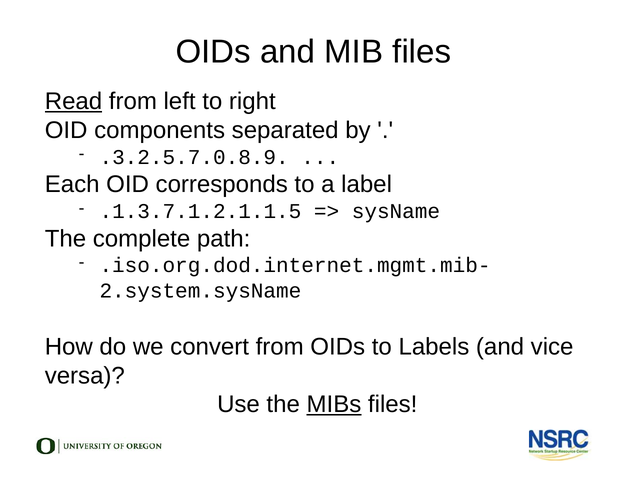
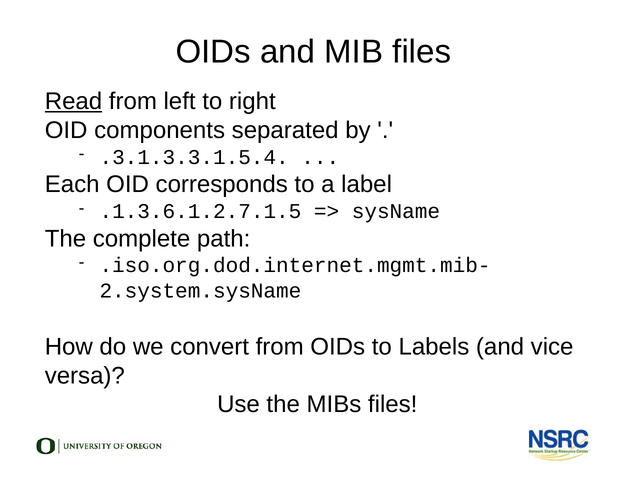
.3.2.5.7.0.8.9: .3.2.5.7.0.8.9 -> .3.1.3.3.1.5.4
.1.3.7.1.2.1.1.5: .1.3.7.1.2.1.1.5 -> .1.3.6.1.2.7.1.5
MIBs underline: present -> none
